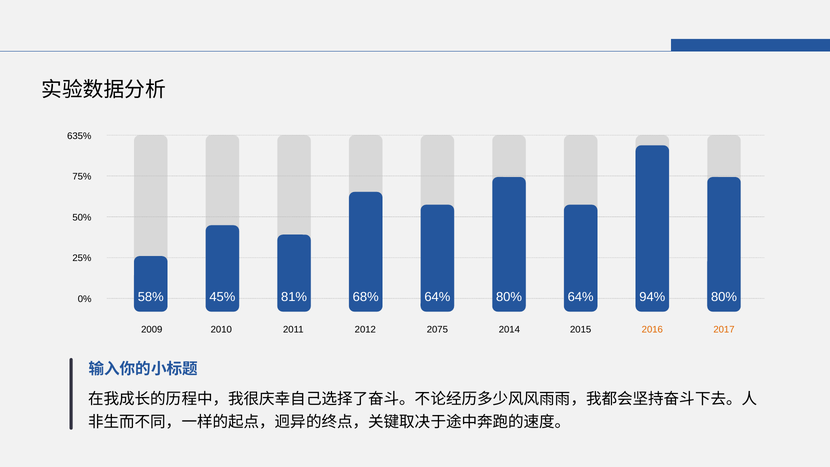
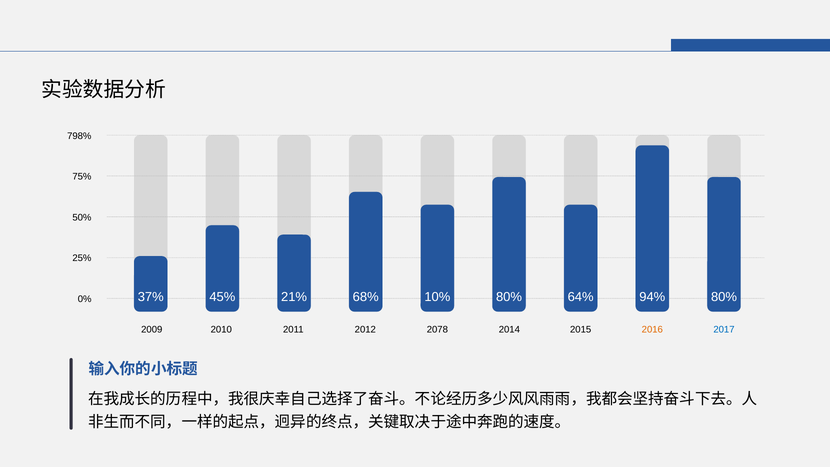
635%: 635% -> 798%
58%: 58% -> 37%
81%: 81% -> 21%
68% 64%: 64% -> 10%
2075: 2075 -> 2078
2017 colour: orange -> blue
